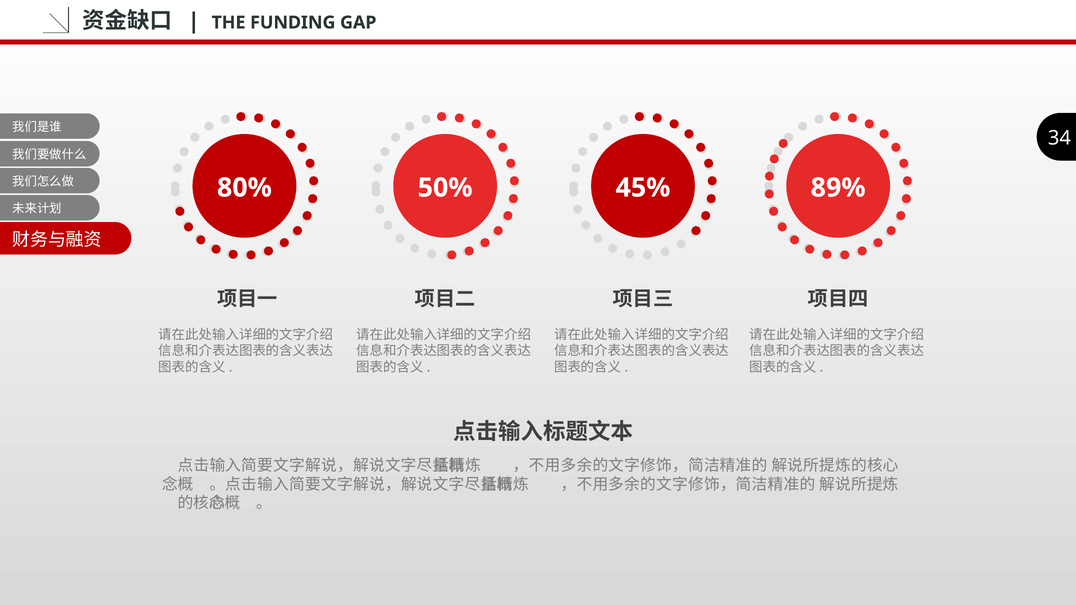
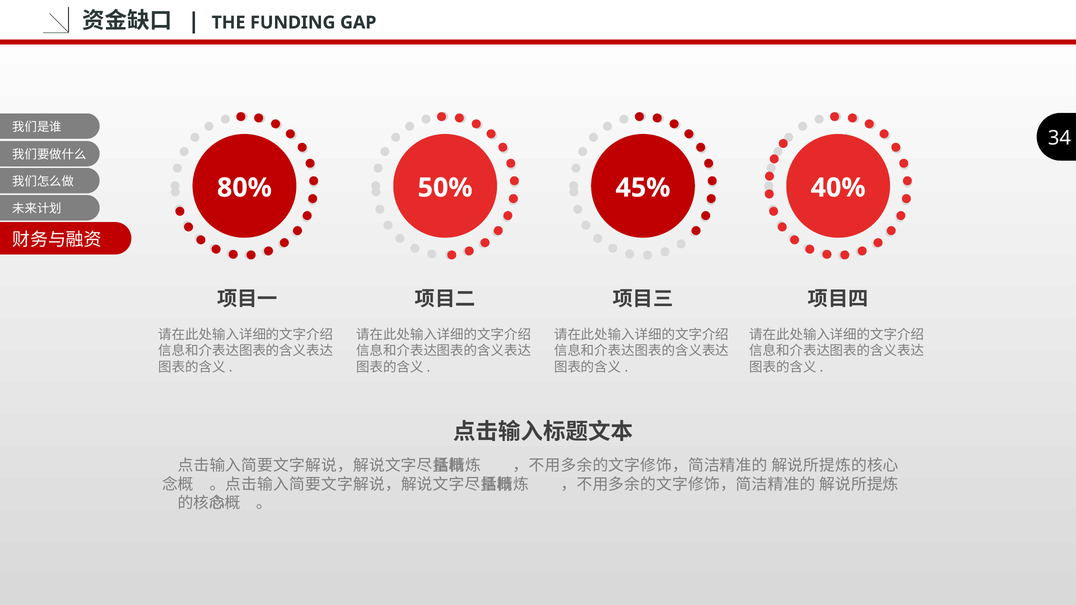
89%: 89% -> 40%
